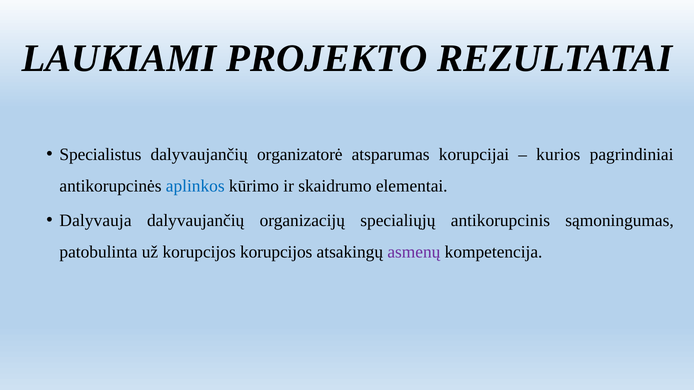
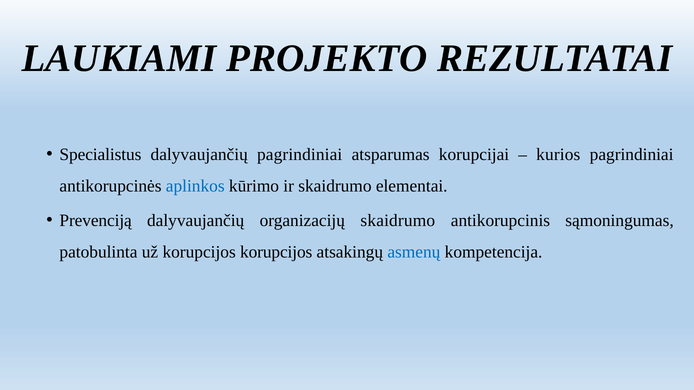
dalyvaujančių organizatorė: organizatorė -> pagrindiniai
Dalyvauja: Dalyvauja -> Prevenciją
organizacijų specialiųjų: specialiųjų -> skaidrumo
asmenų colour: purple -> blue
